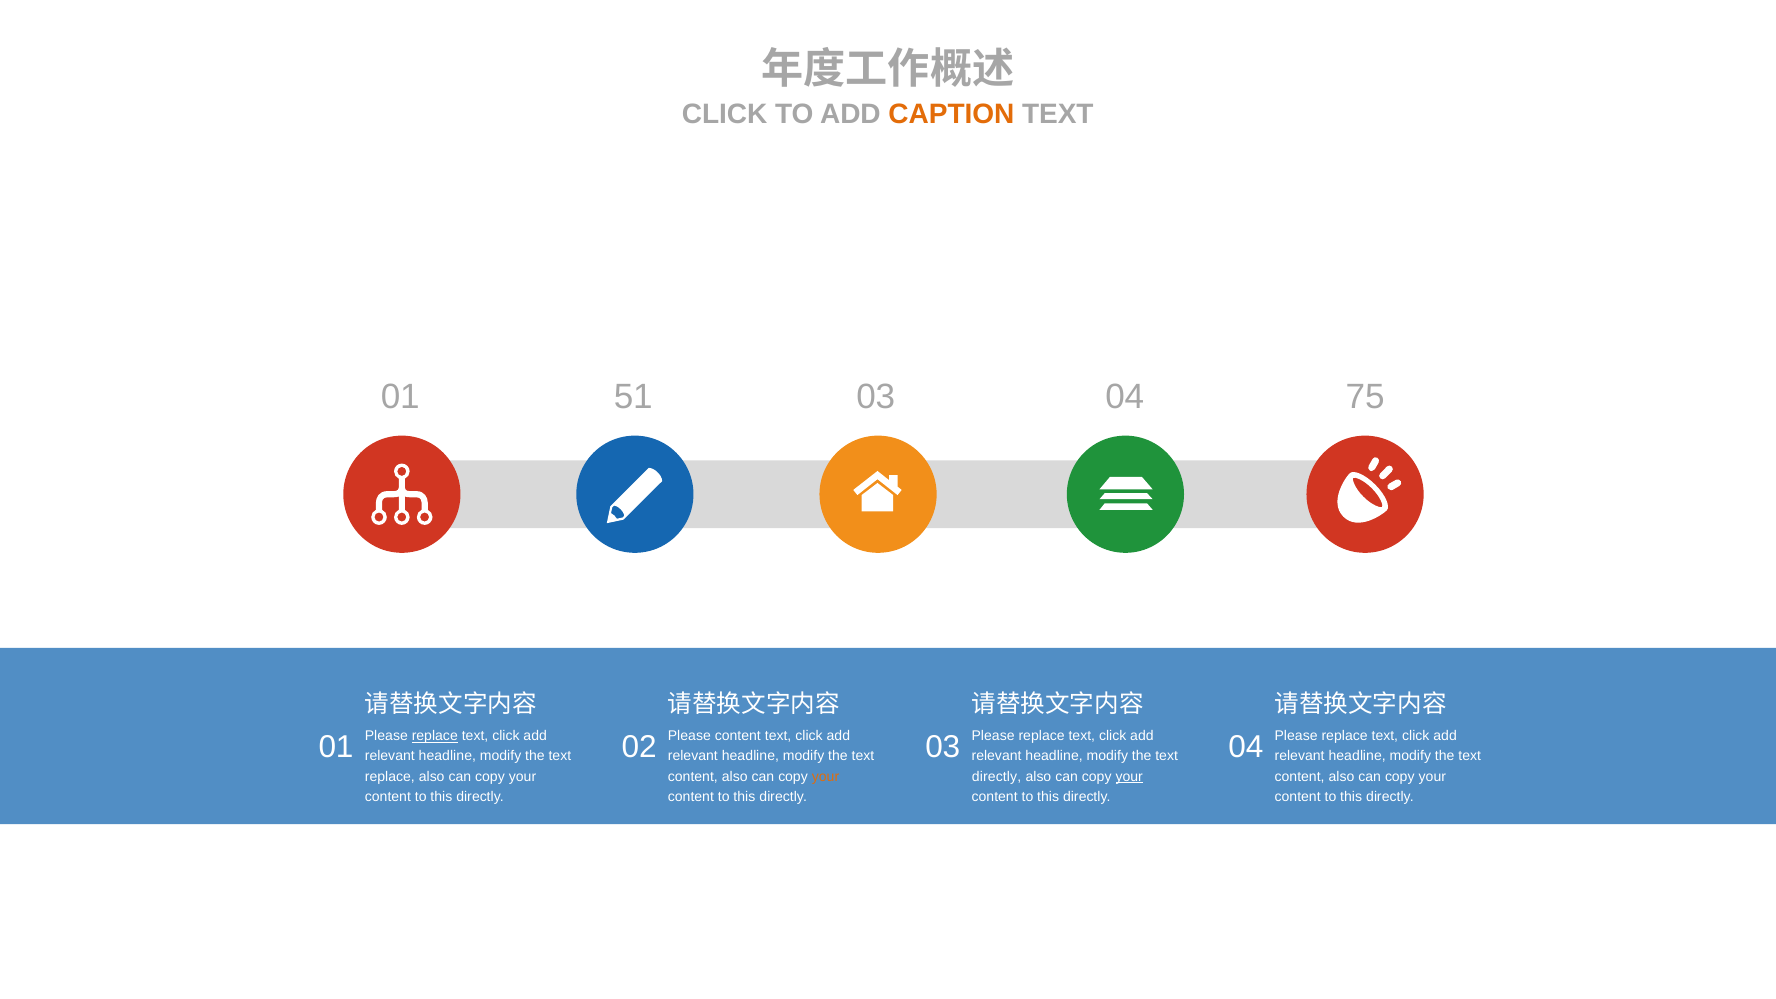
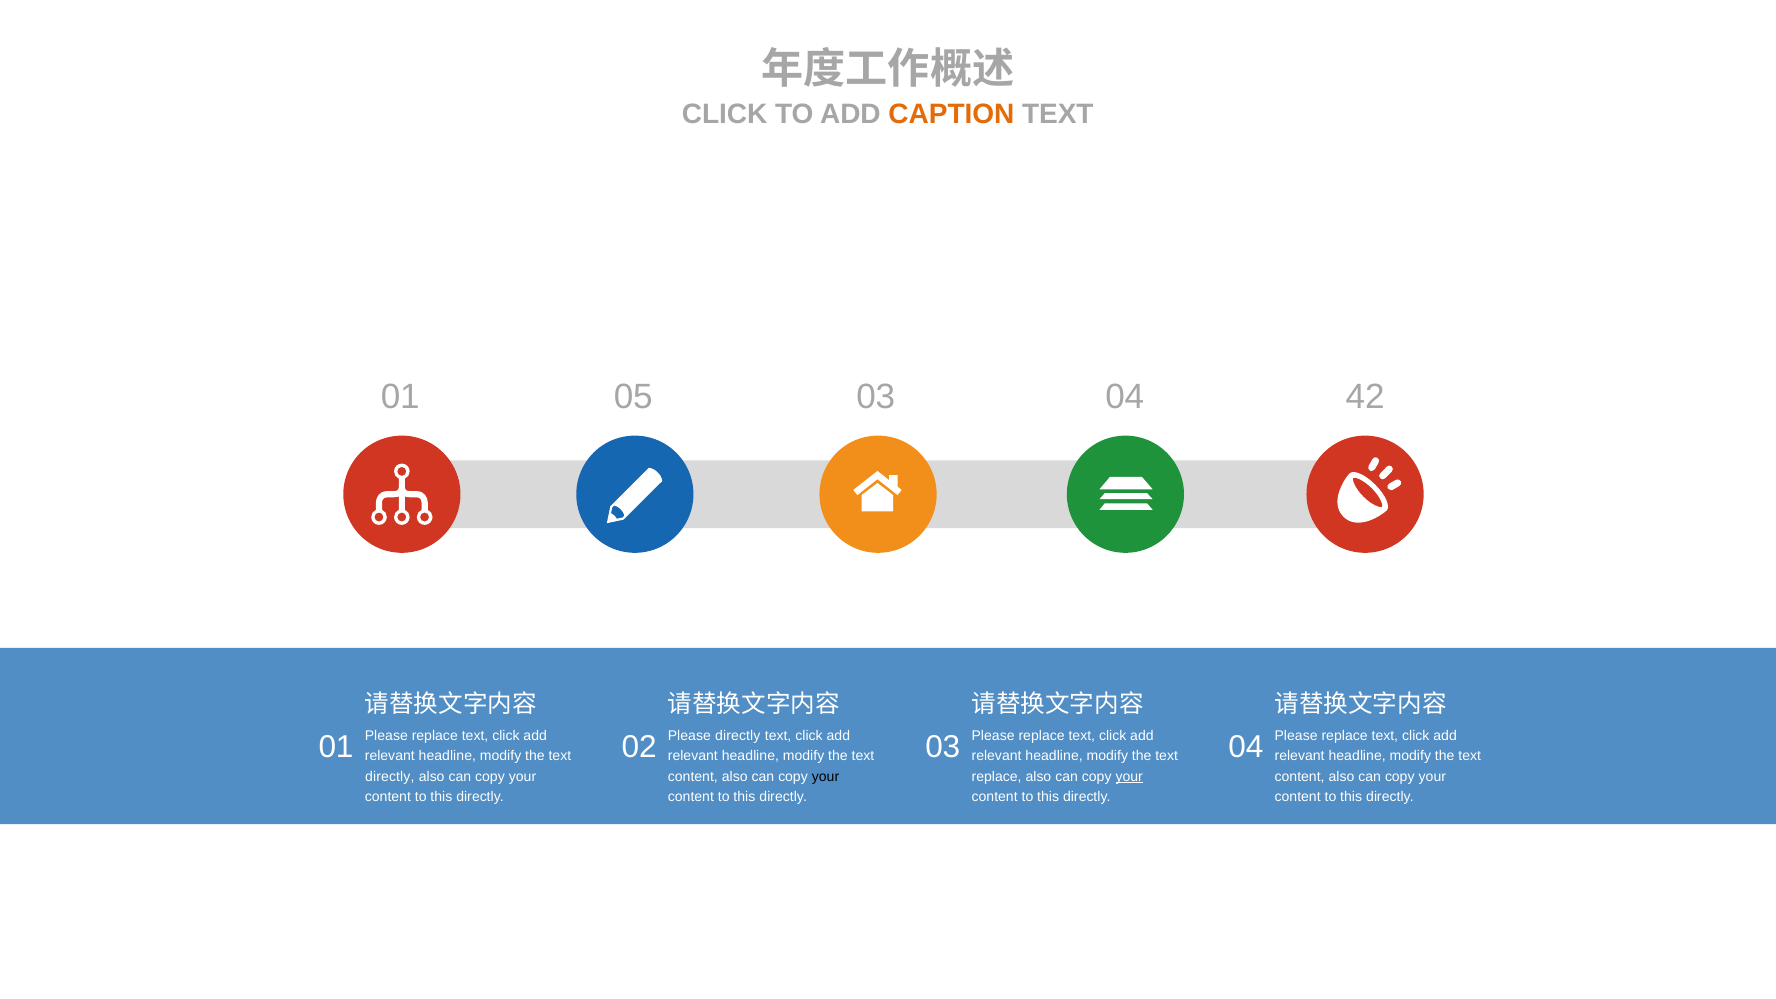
51: 51 -> 05
75: 75 -> 42
replace at (435, 736) underline: present -> none
Please content: content -> directly
replace at (390, 776): replace -> directly
your at (826, 776) colour: orange -> black
directly at (997, 776): directly -> replace
